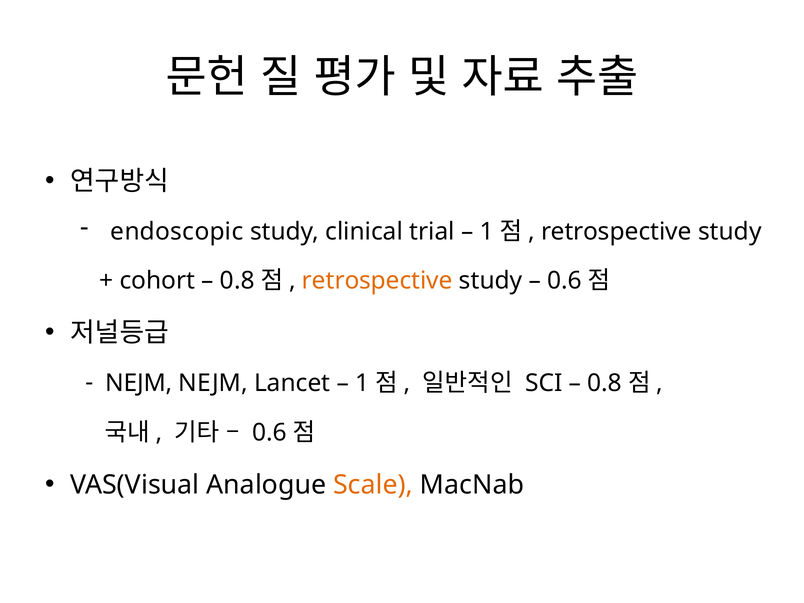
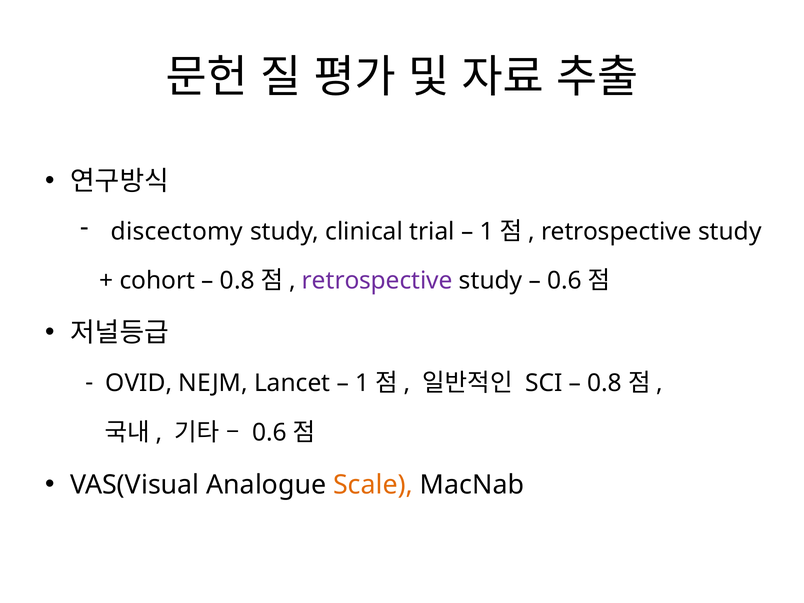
endoscopic: endoscopic -> discectomy
retrospective at (377, 281) colour: orange -> purple
NEJM at (139, 383): NEJM -> OVID
